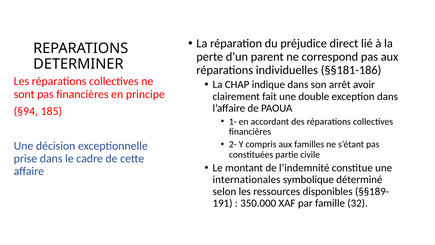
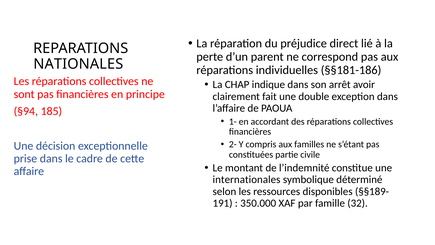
DETERMINER: DETERMINER -> NATIONALES
